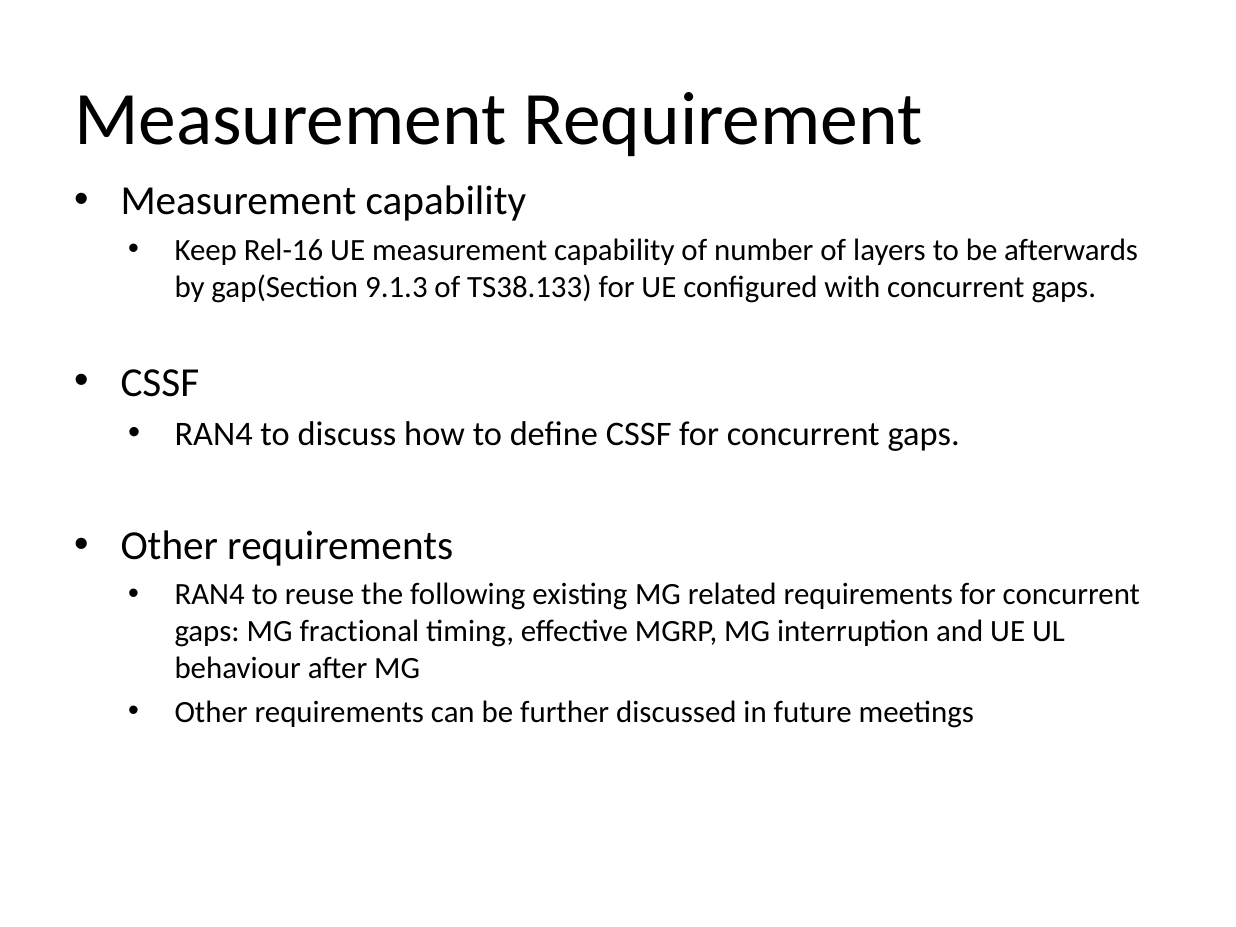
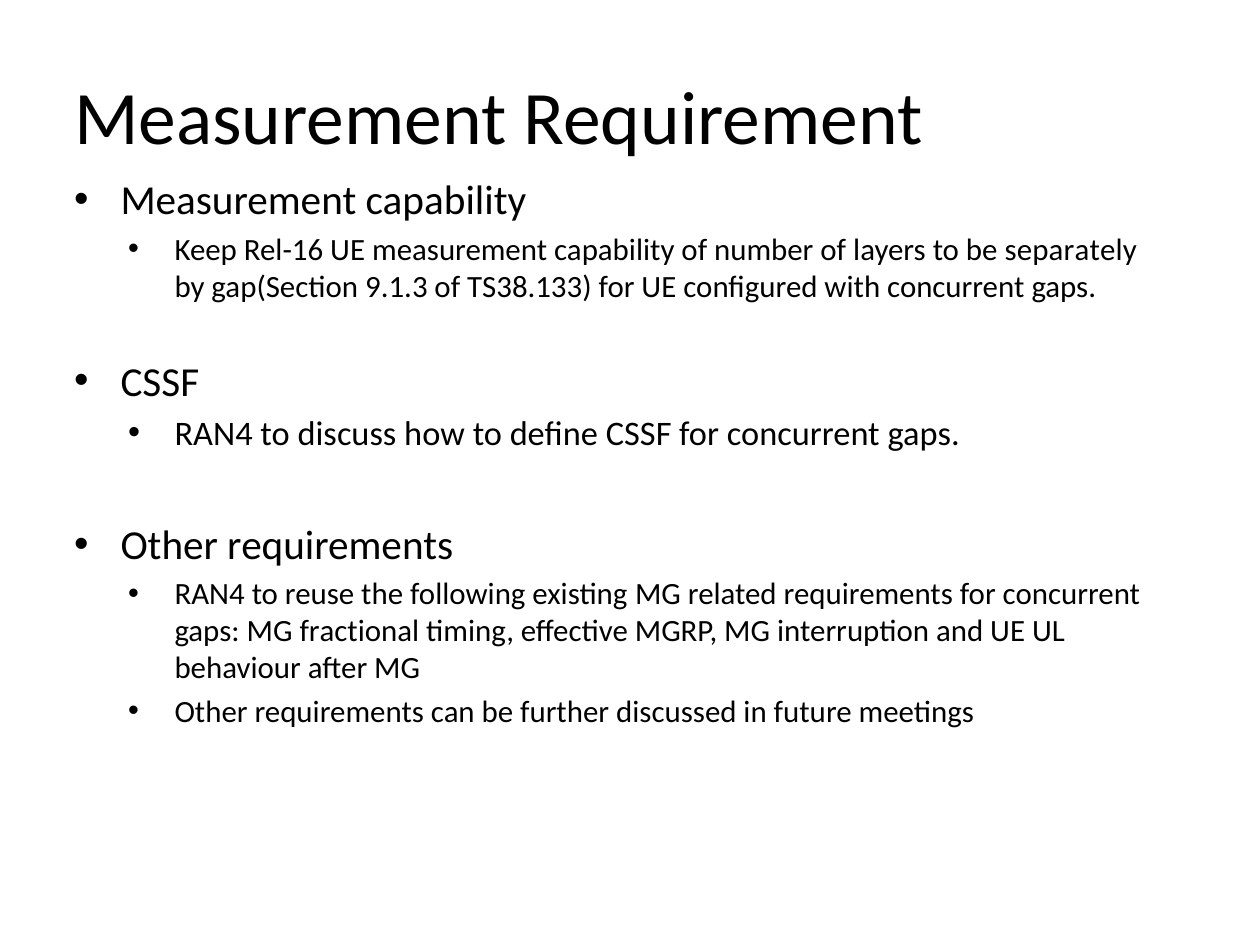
afterwards: afterwards -> separately
